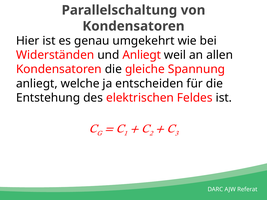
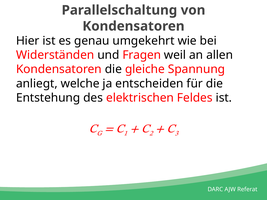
und Anliegt: Anliegt -> Fragen
